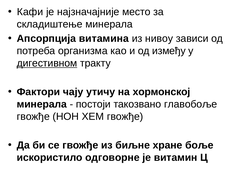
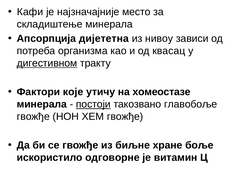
витамина: витамина -> дијететна
између: између -> квасац
чају: чају -> које
хормонској: хормонској -> хомеостазе
постоји underline: none -> present
